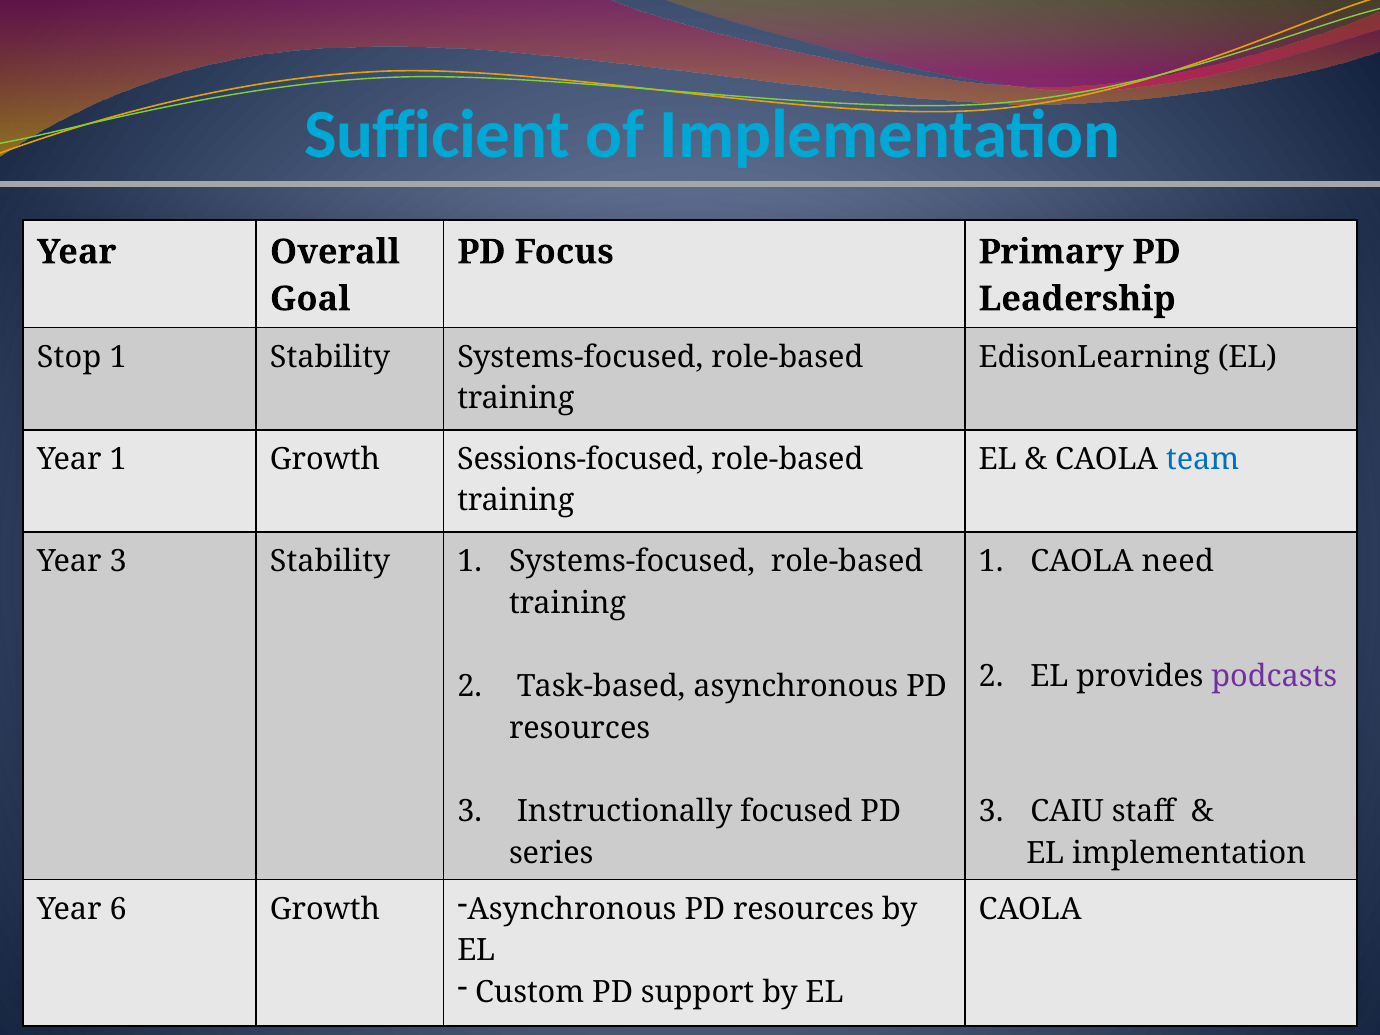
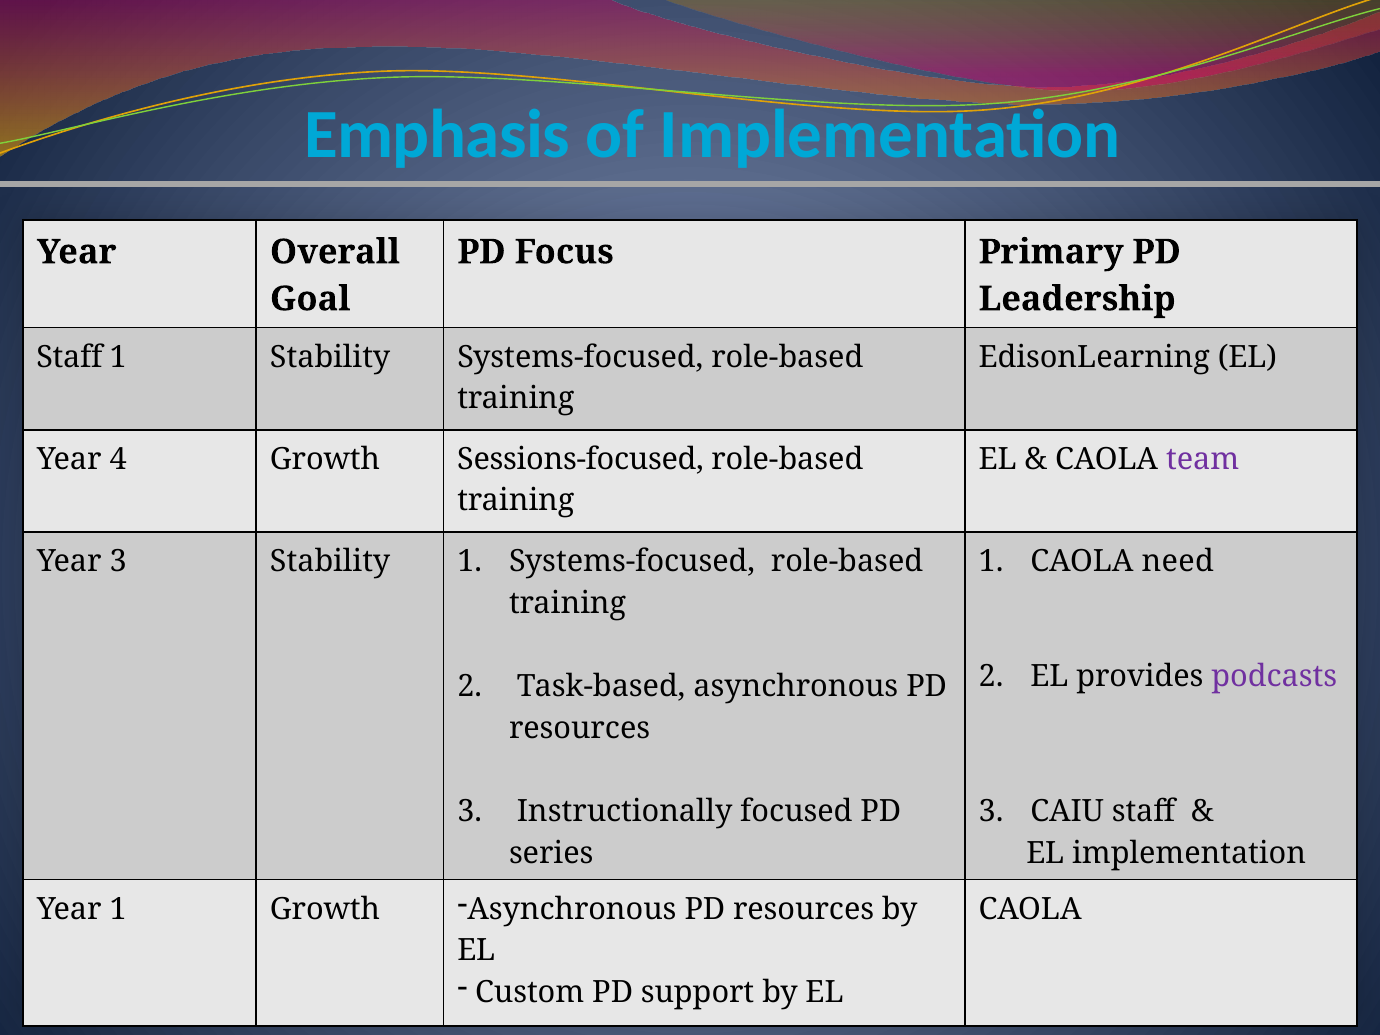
Sufficient: Sufficient -> Emphasis
Stop at (69, 357): Stop -> Staff
Year 1: 1 -> 4
team colour: blue -> purple
Year 6: 6 -> 1
